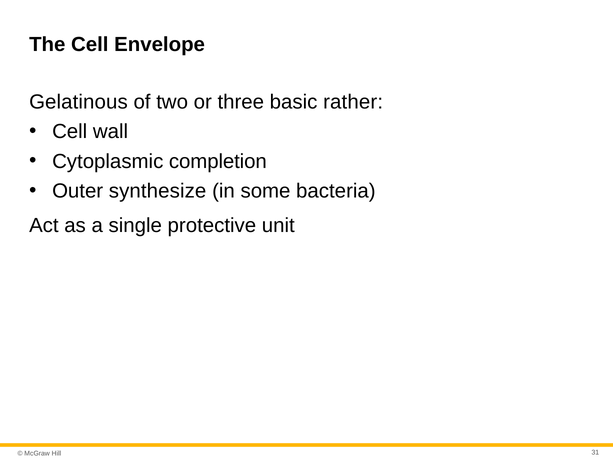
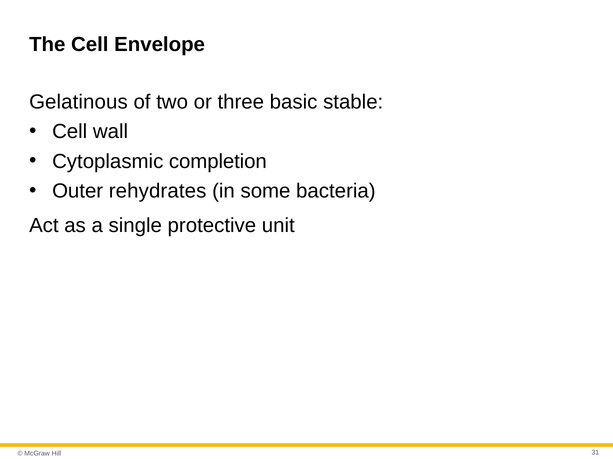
rather: rather -> stable
synthesize: synthesize -> rehydrates
